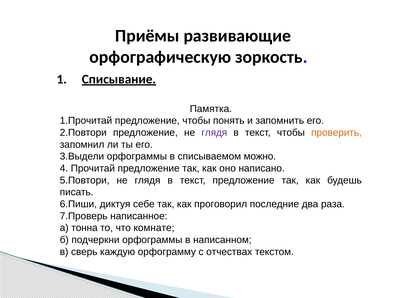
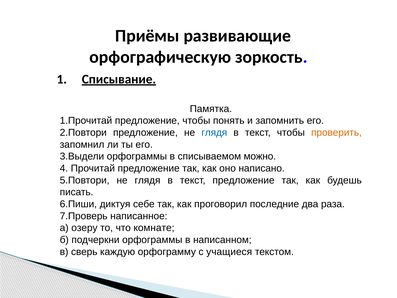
глядя at (214, 132) colour: purple -> blue
тонна: тонна -> озеру
отчествах: отчествах -> учащиеся
